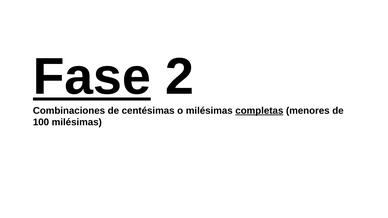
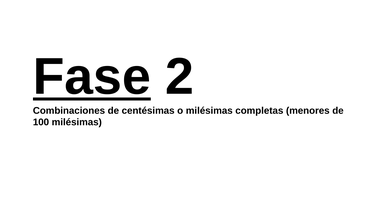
completas underline: present -> none
